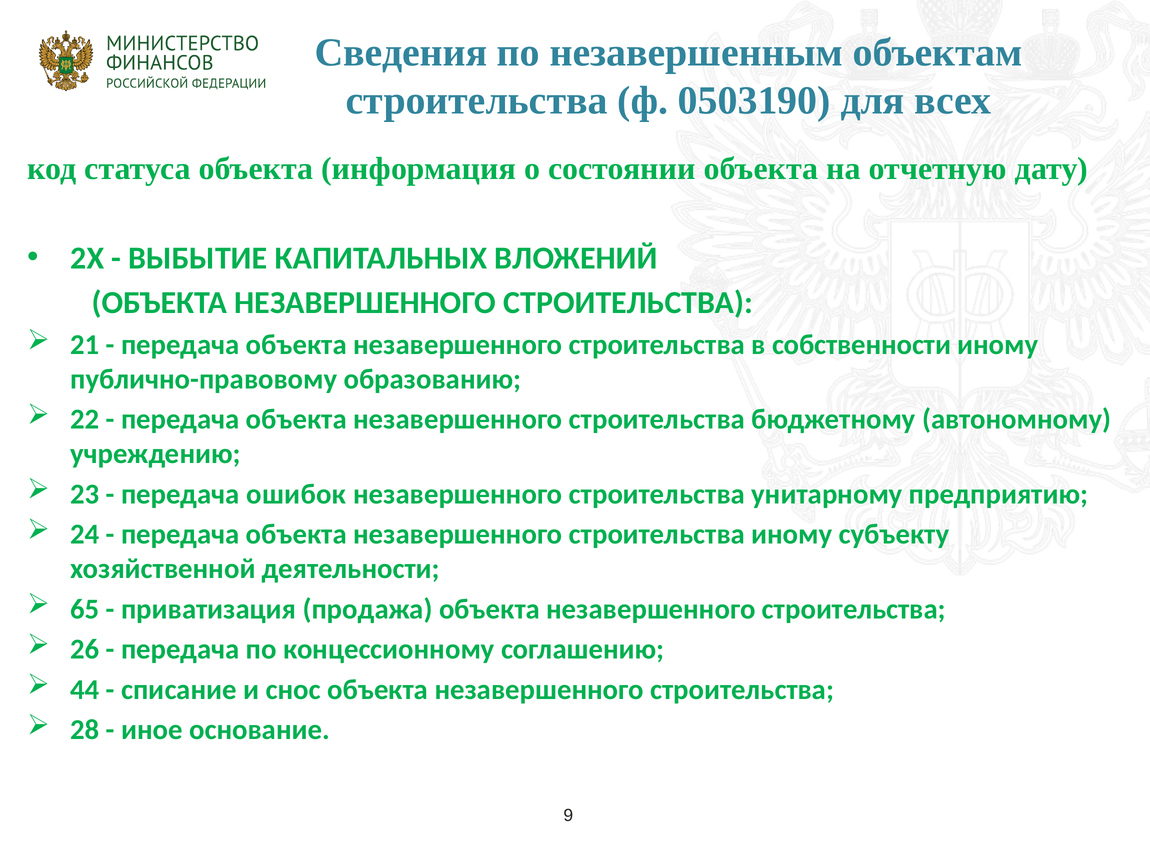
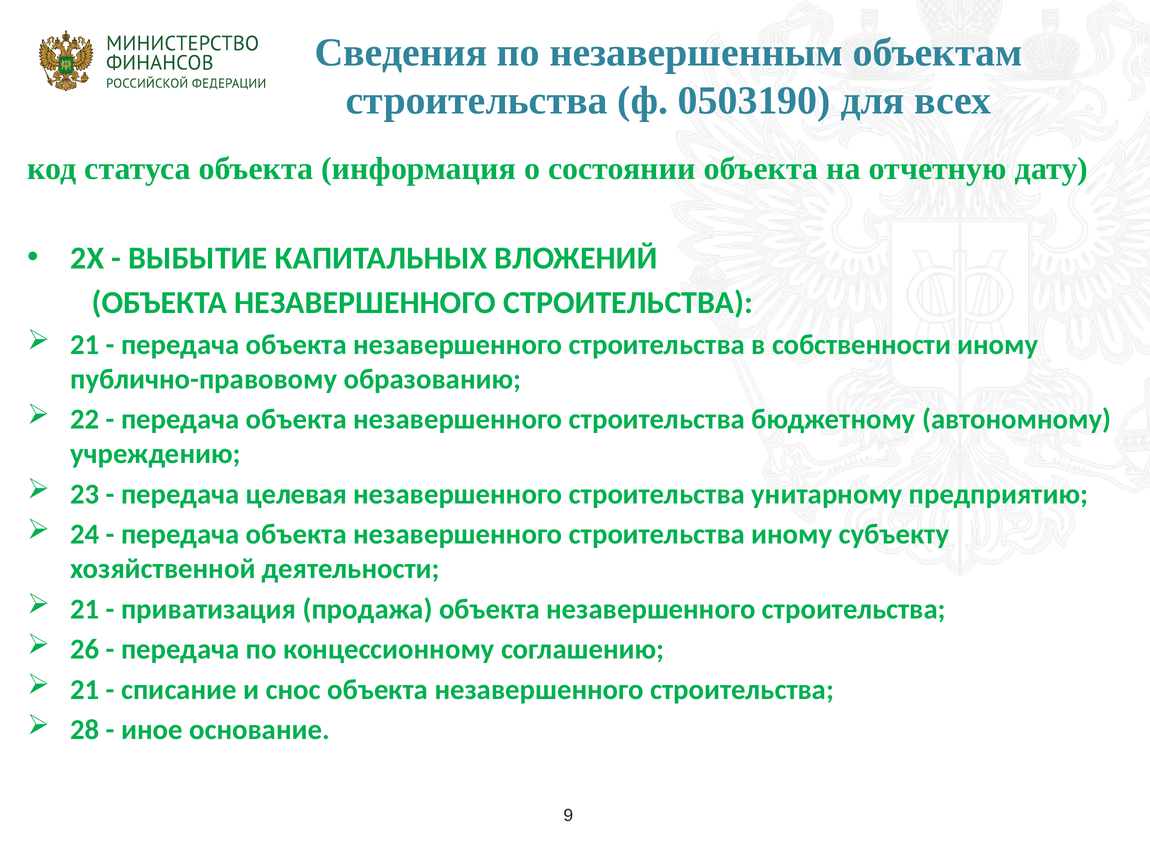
ошибок: ошибок -> целевая
65 at (85, 609): 65 -> 21
44 at (85, 690): 44 -> 21
